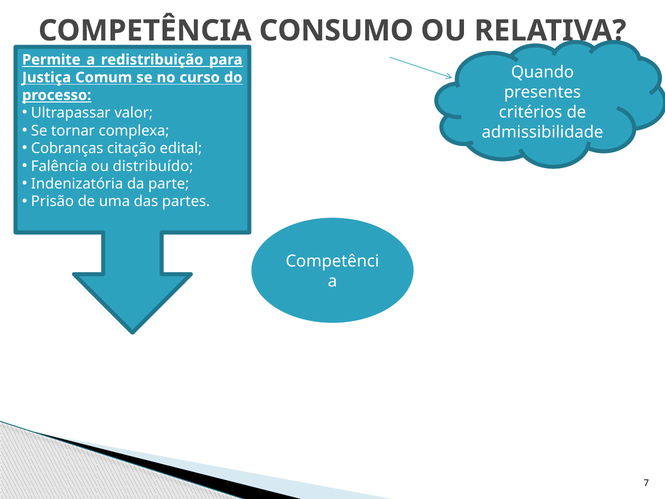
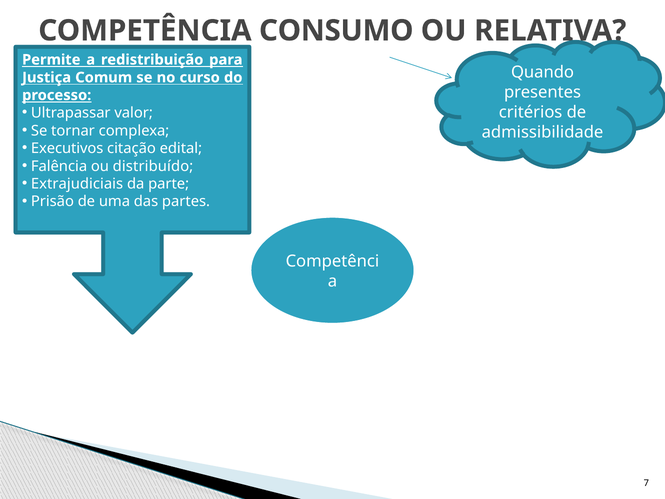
Cobranças: Cobranças -> Executivos
Indenizatória: Indenizatória -> Extrajudiciais
